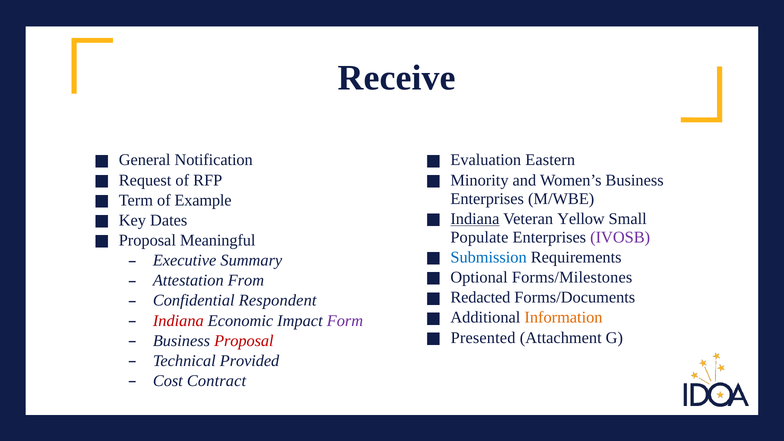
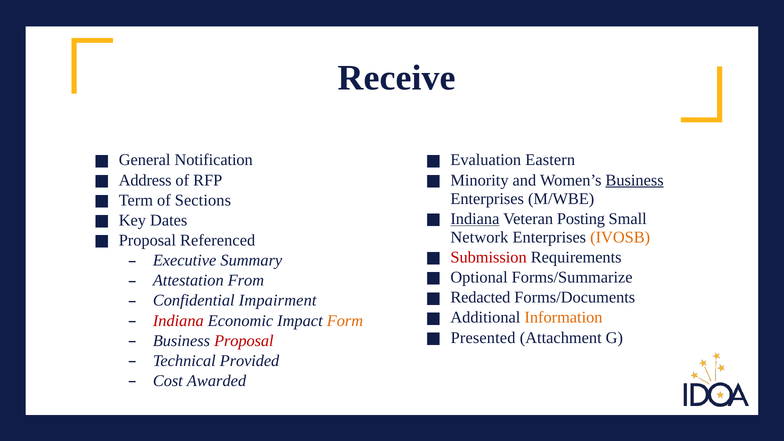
Request: Request -> Address
Business at (635, 180) underline: none -> present
Example: Example -> Sections
Yellow: Yellow -> Posting
Populate: Populate -> Network
IVOSB colour: purple -> orange
Meaningful: Meaningful -> Referenced
Submission colour: blue -> red
Forms/Milestones: Forms/Milestones -> Forms/Summarize
Respondent: Respondent -> Impairment
Form colour: purple -> orange
Contract: Contract -> Awarded
